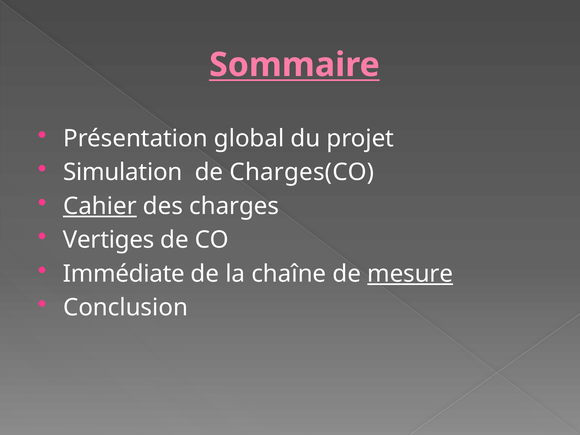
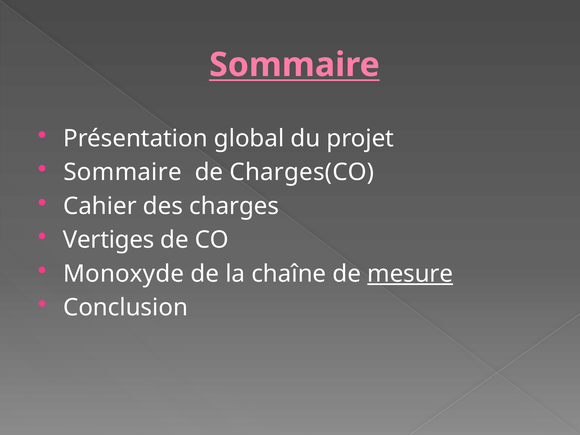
Simulation at (123, 172): Simulation -> Sommaire
Cahier underline: present -> none
Immédiate: Immédiate -> Monoxyde
